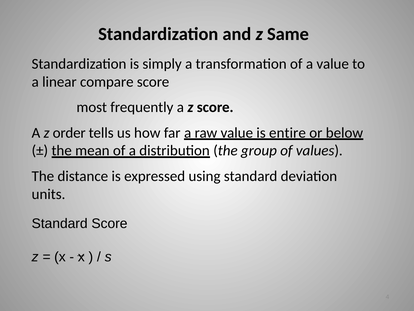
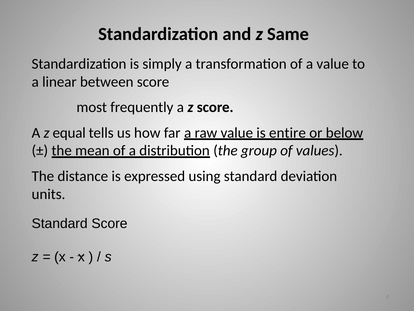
compare: compare -> between
order: order -> equal
